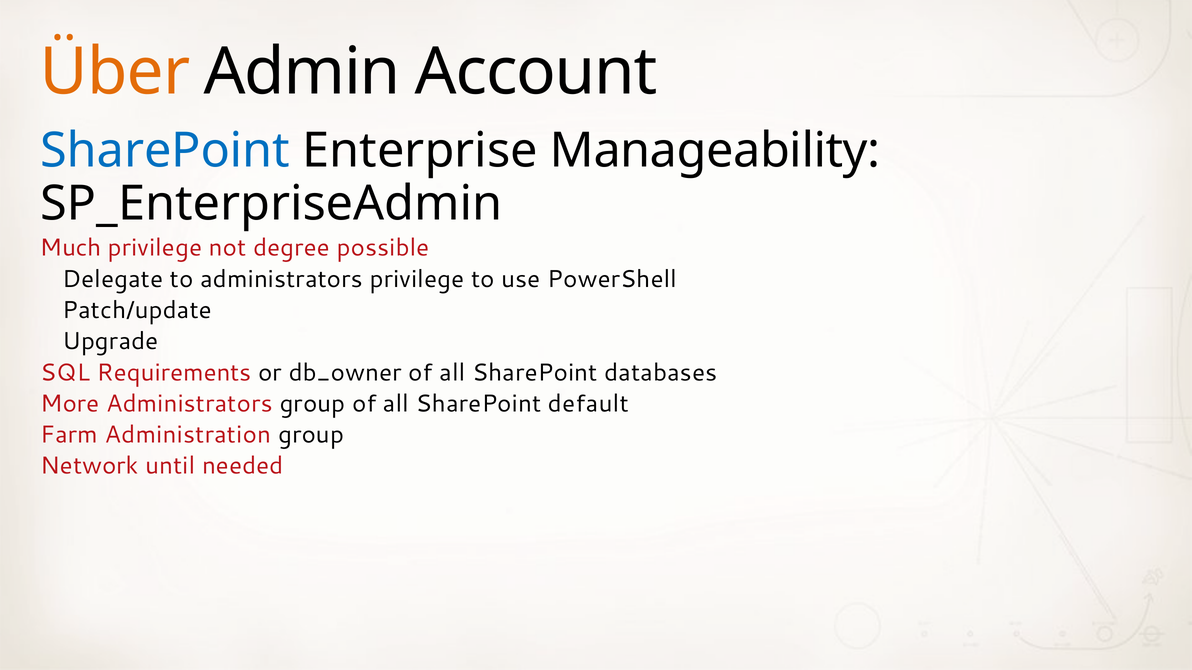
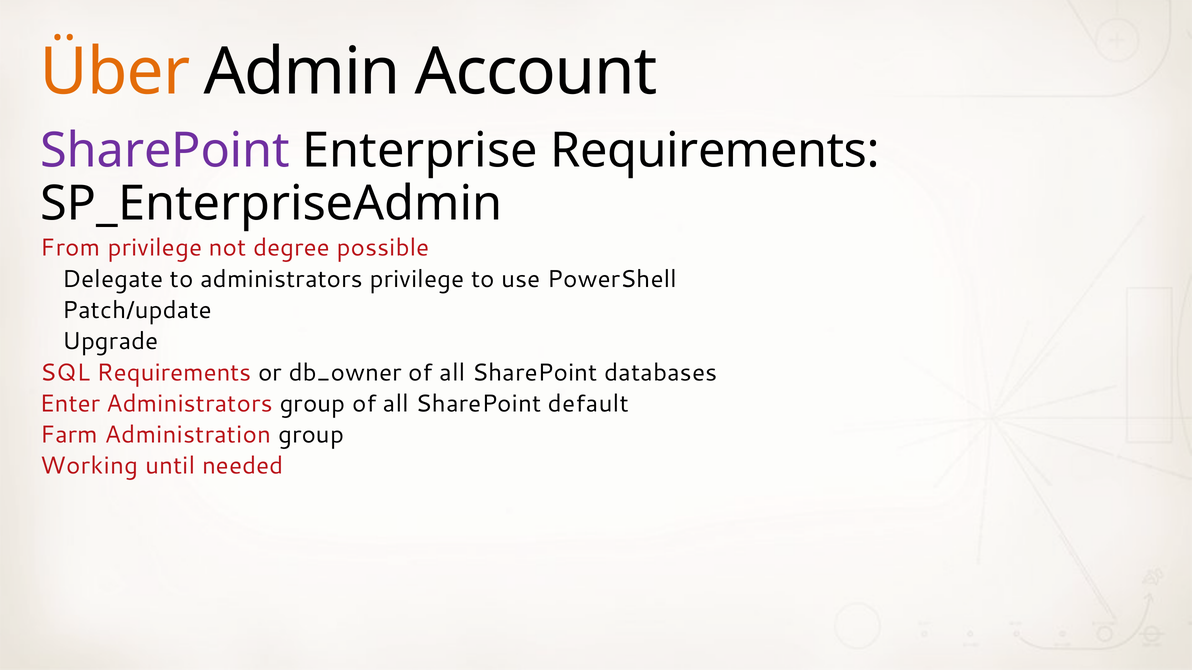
SharePoint at (165, 151) colour: blue -> purple
Enterprise Manageability: Manageability -> Requirements
Much: Much -> From
More: More -> Enter
Network: Network -> Working
